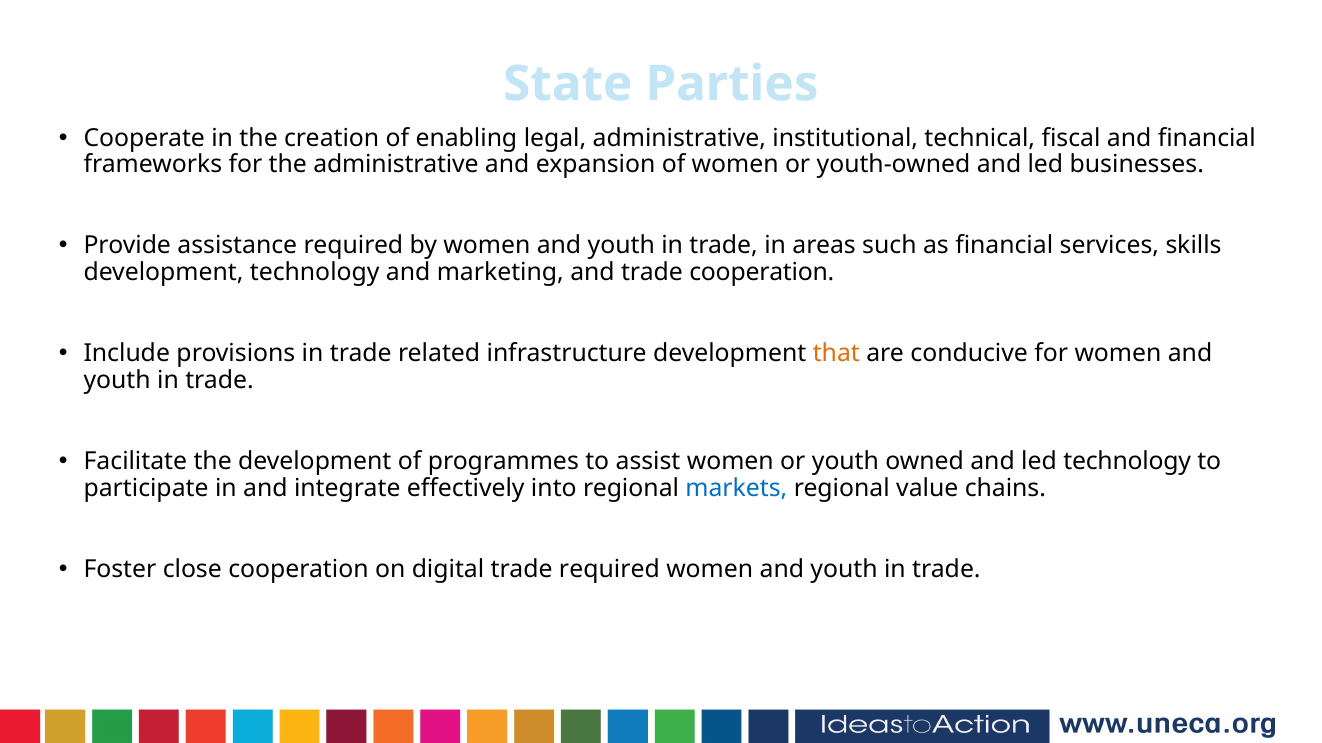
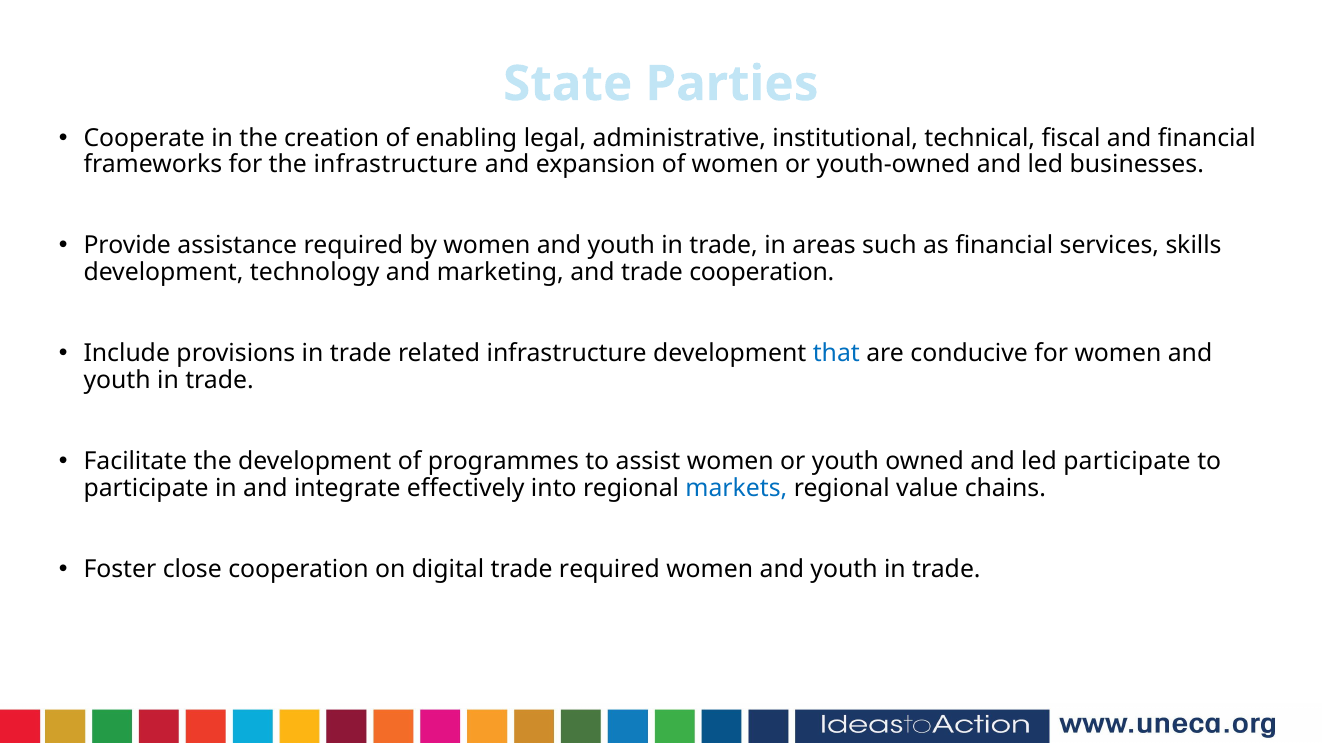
the administrative: administrative -> infrastructure
that colour: orange -> blue
led technology: technology -> participate
